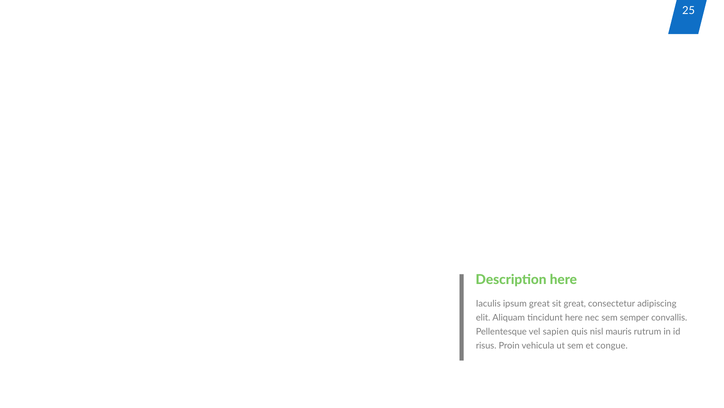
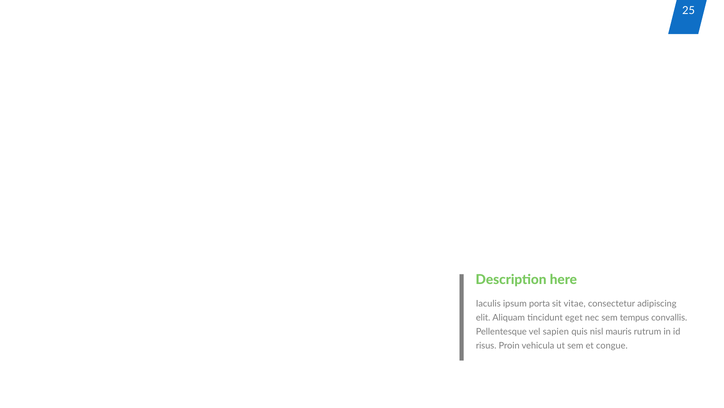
ipsum great: great -> porta
sit great: great -> vitae
tincidunt here: here -> eget
semper: semper -> tempus
